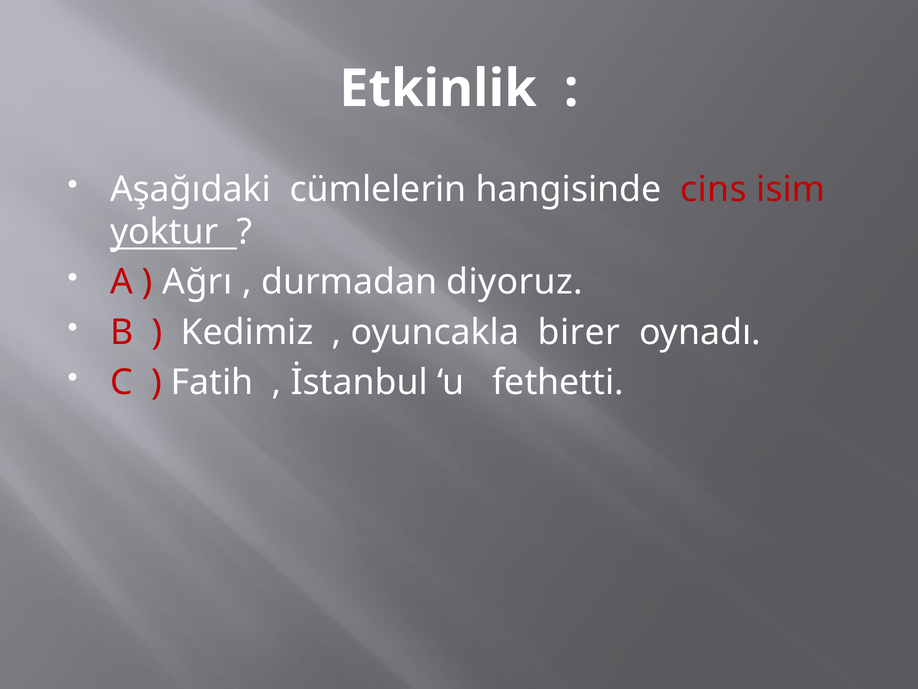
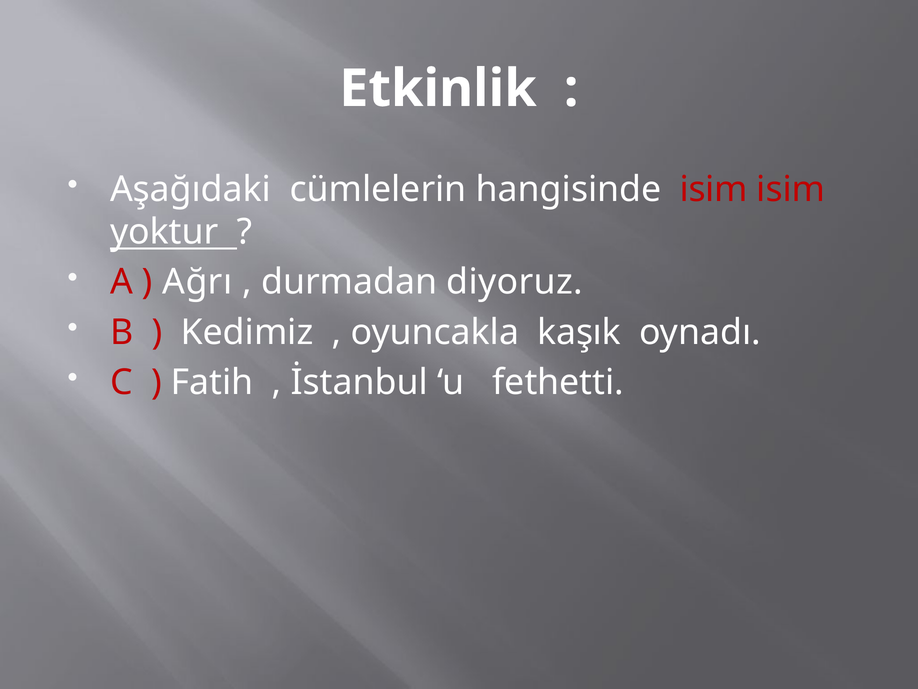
hangisinde cins: cins -> isim
birer: birer -> kaşık
